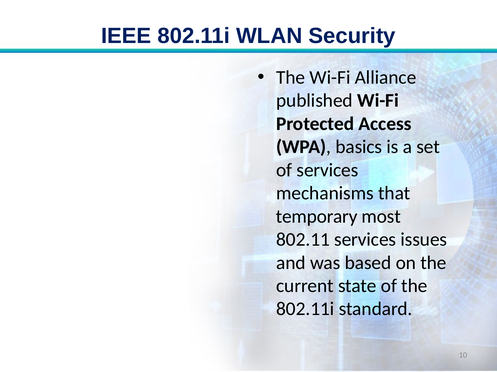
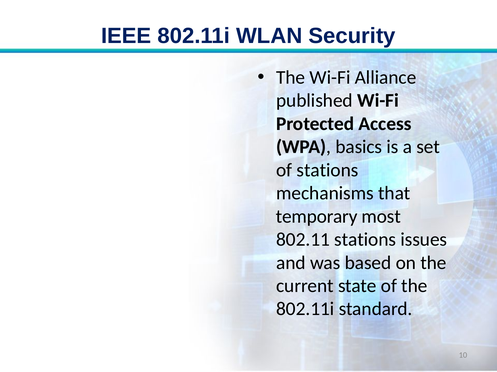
of services: services -> stations
802.11 services: services -> stations
